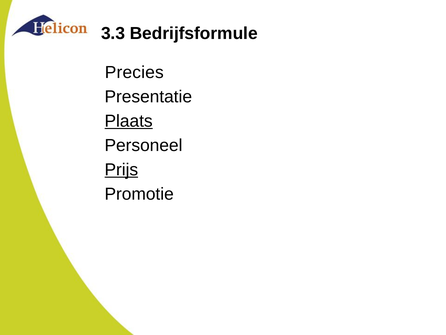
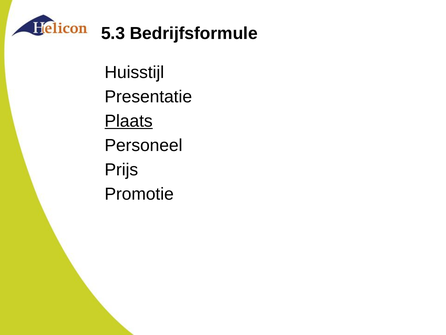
3.3: 3.3 -> 5.3
Precies: Precies -> Huisstijl
Prijs underline: present -> none
